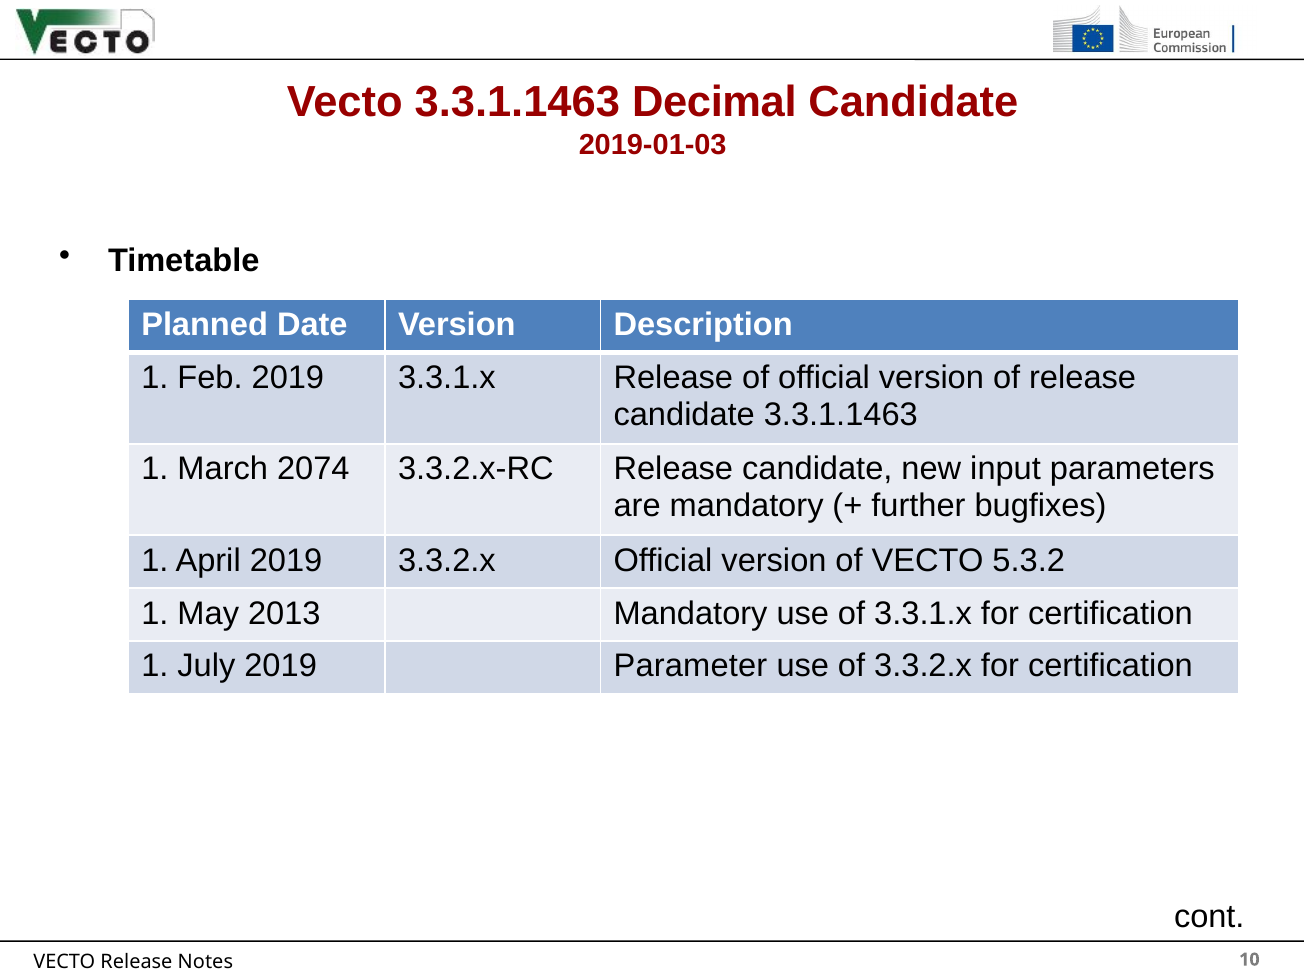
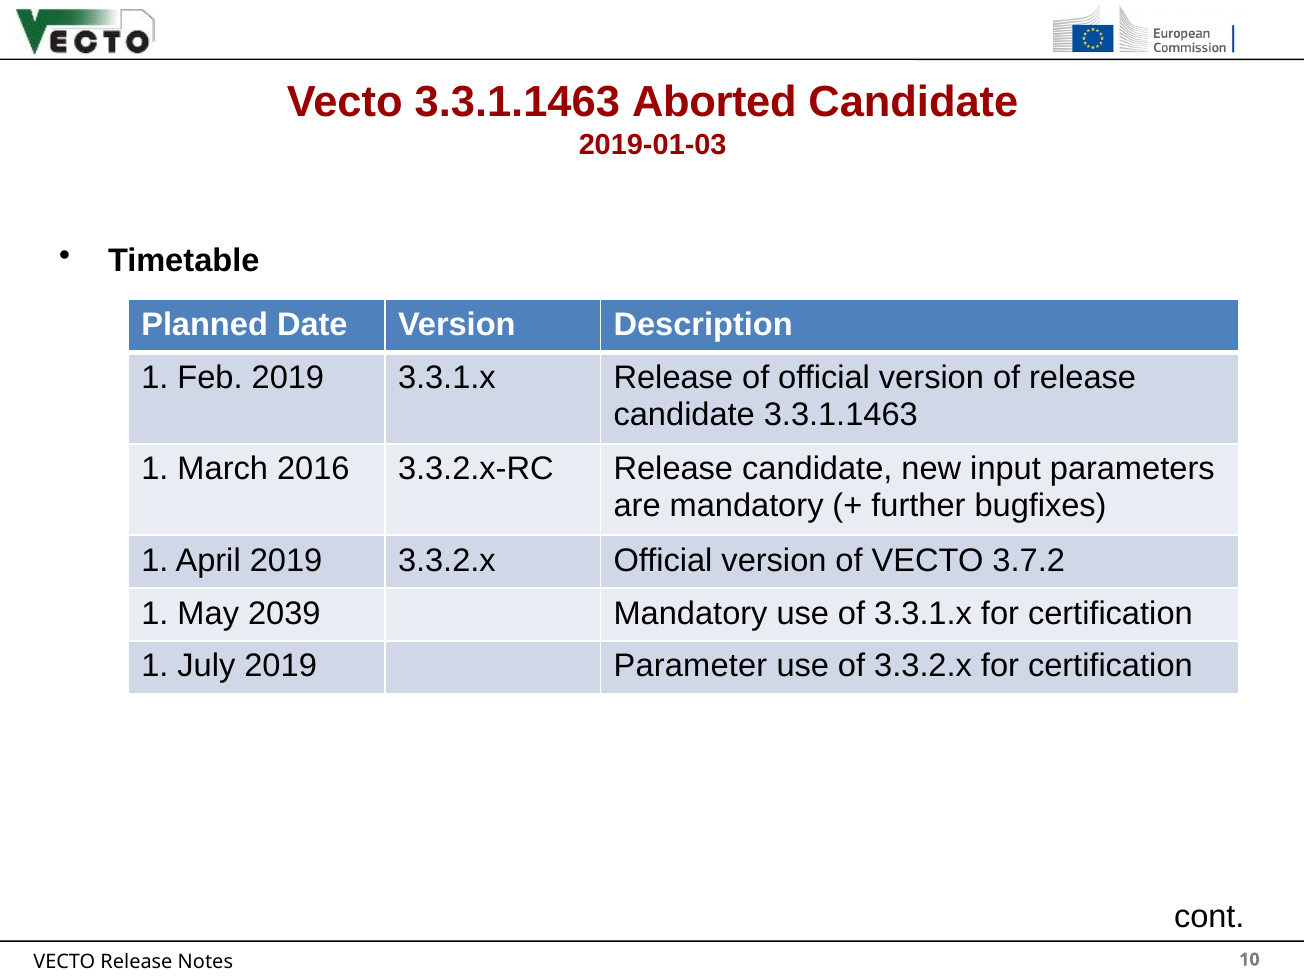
Decimal: Decimal -> Aborted
2074: 2074 -> 2016
5.3.2: 5.3.2 -> 3.7.2
2013: 2013 -> 2039
